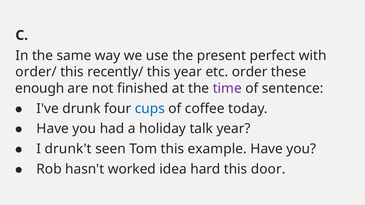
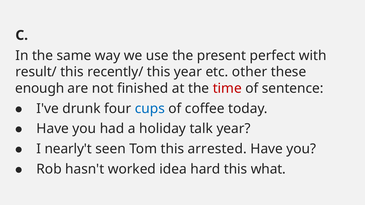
order/: order/ -> result/
order: order -> other
time colour: purple -> red
drunk't: drunk't -> nearly't
example: example -> arrested
door: door -> what
